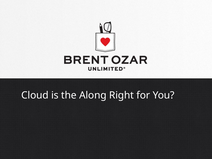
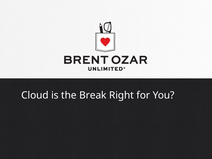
Along: Along -> Break
